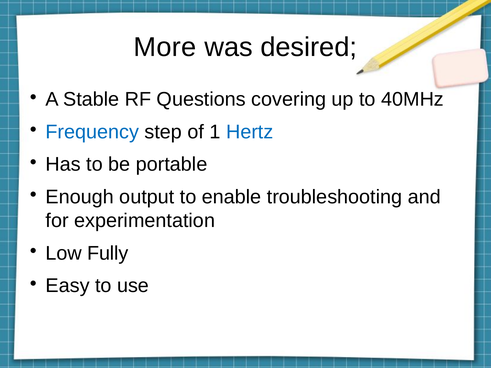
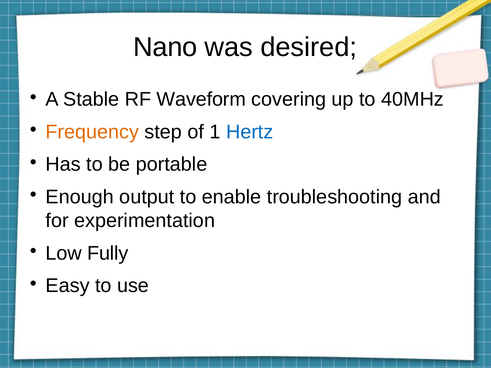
More: More -> Nano
Questions: Questions -> Waveform
Frequency colour: blue -> orange
